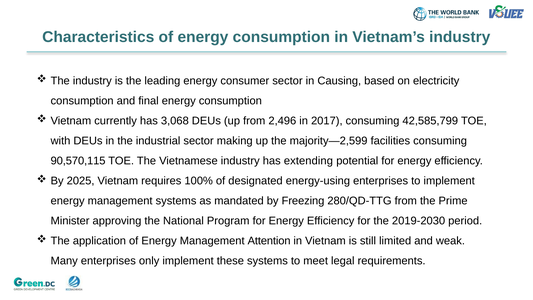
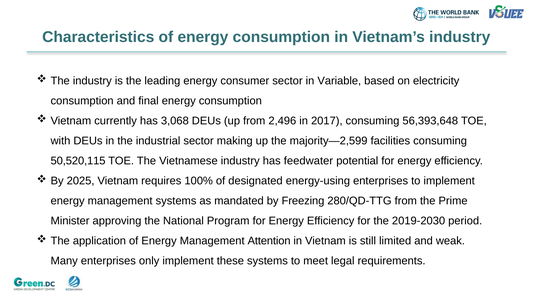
Causing: Causing -> Variable
42,585,799: 42,585,799 -> 56,393,648
90,570,115: 90,570,115 -> 50,520,115
extending: extending -> feedwater
